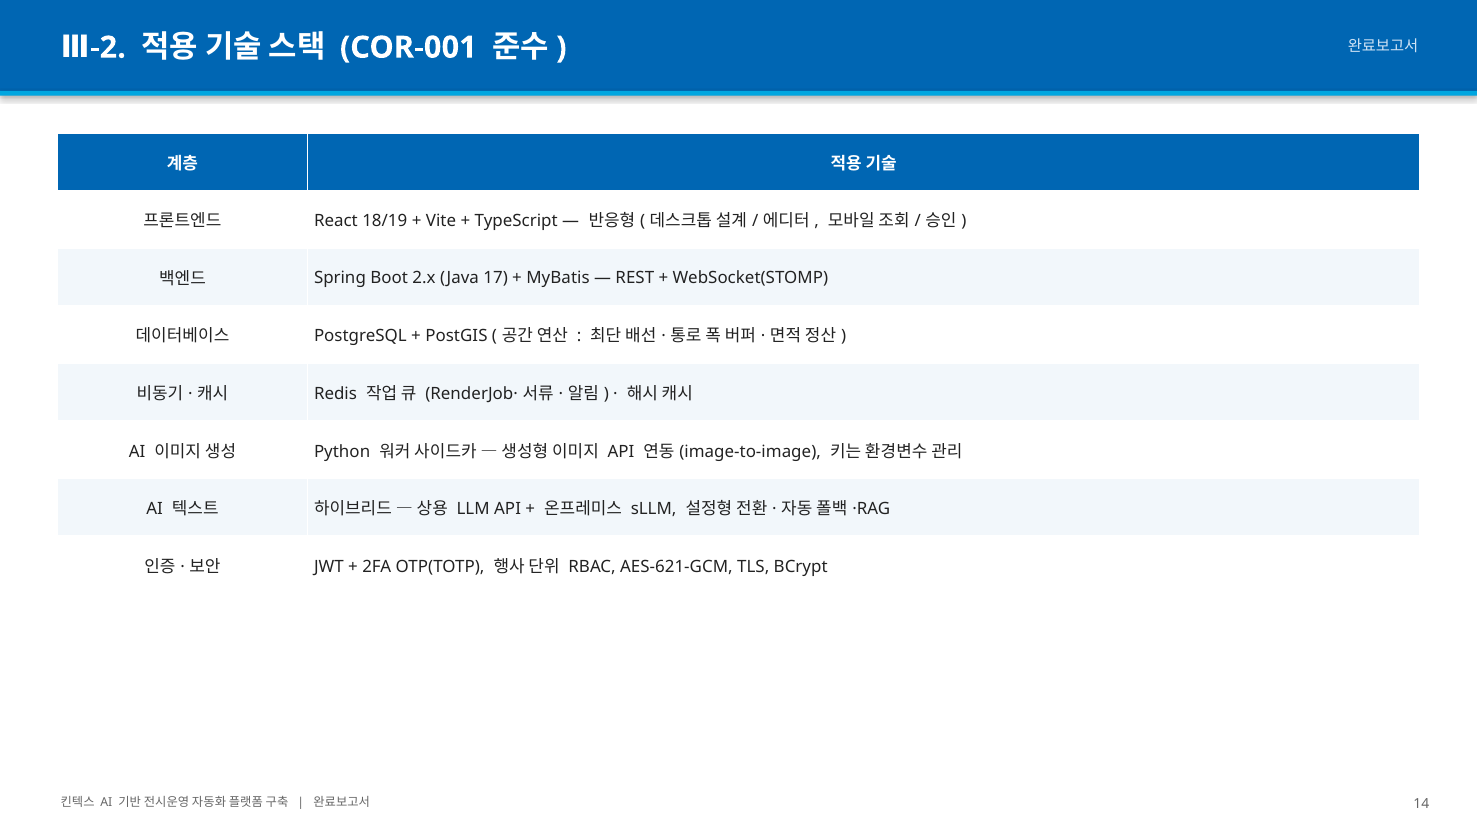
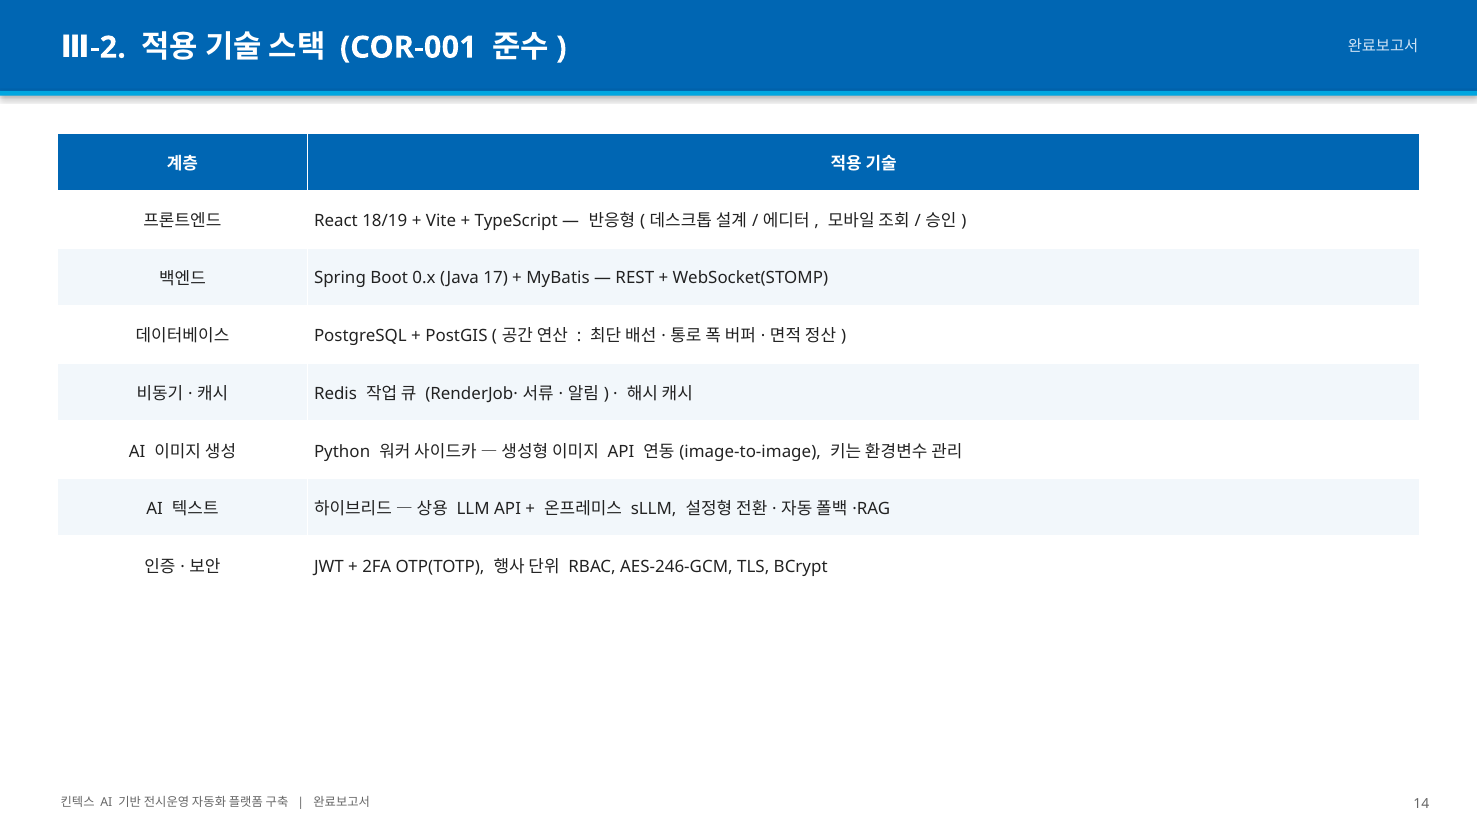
2.x: 2.x -> 0.x
AES-621-GCM: AES-621-GCM -> AES-246-GCM
